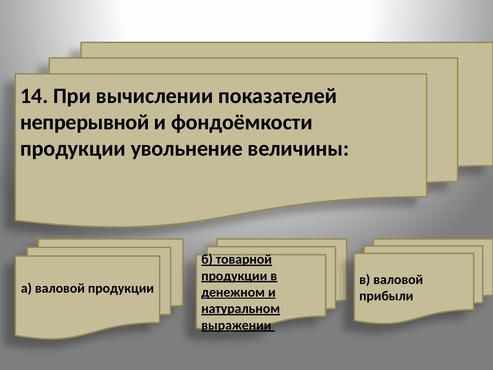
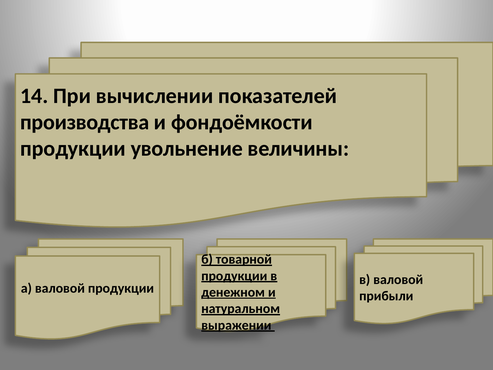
непрерывной: непрерывной -> производства
